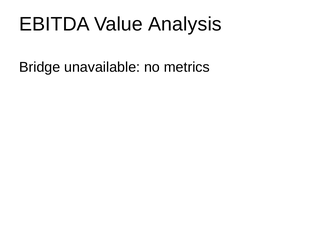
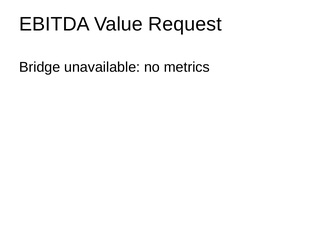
Analysis: Analysis -> Request
